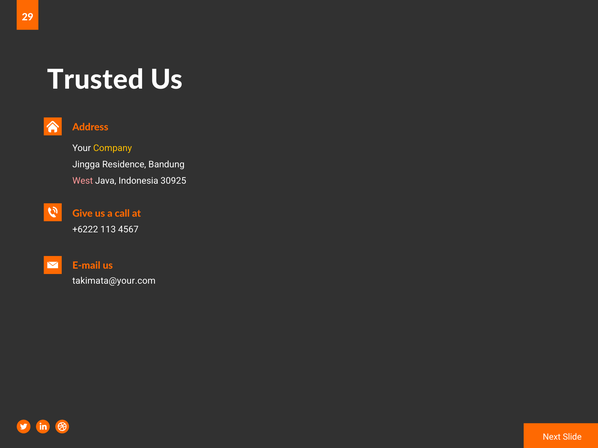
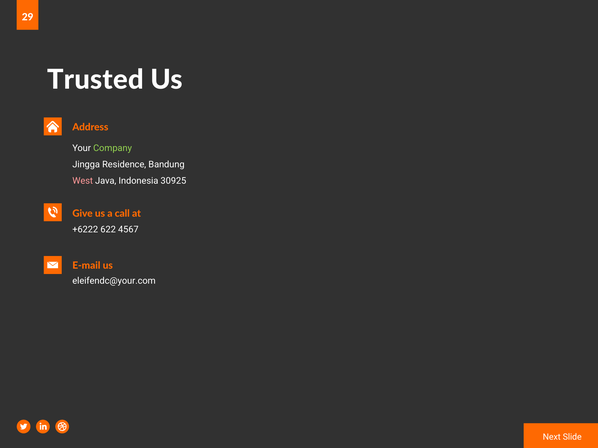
Company colour: yellow -> light green
113: 113 -> 622
takimata@your.com: takimata@your.com -> eleifendc@your.com
